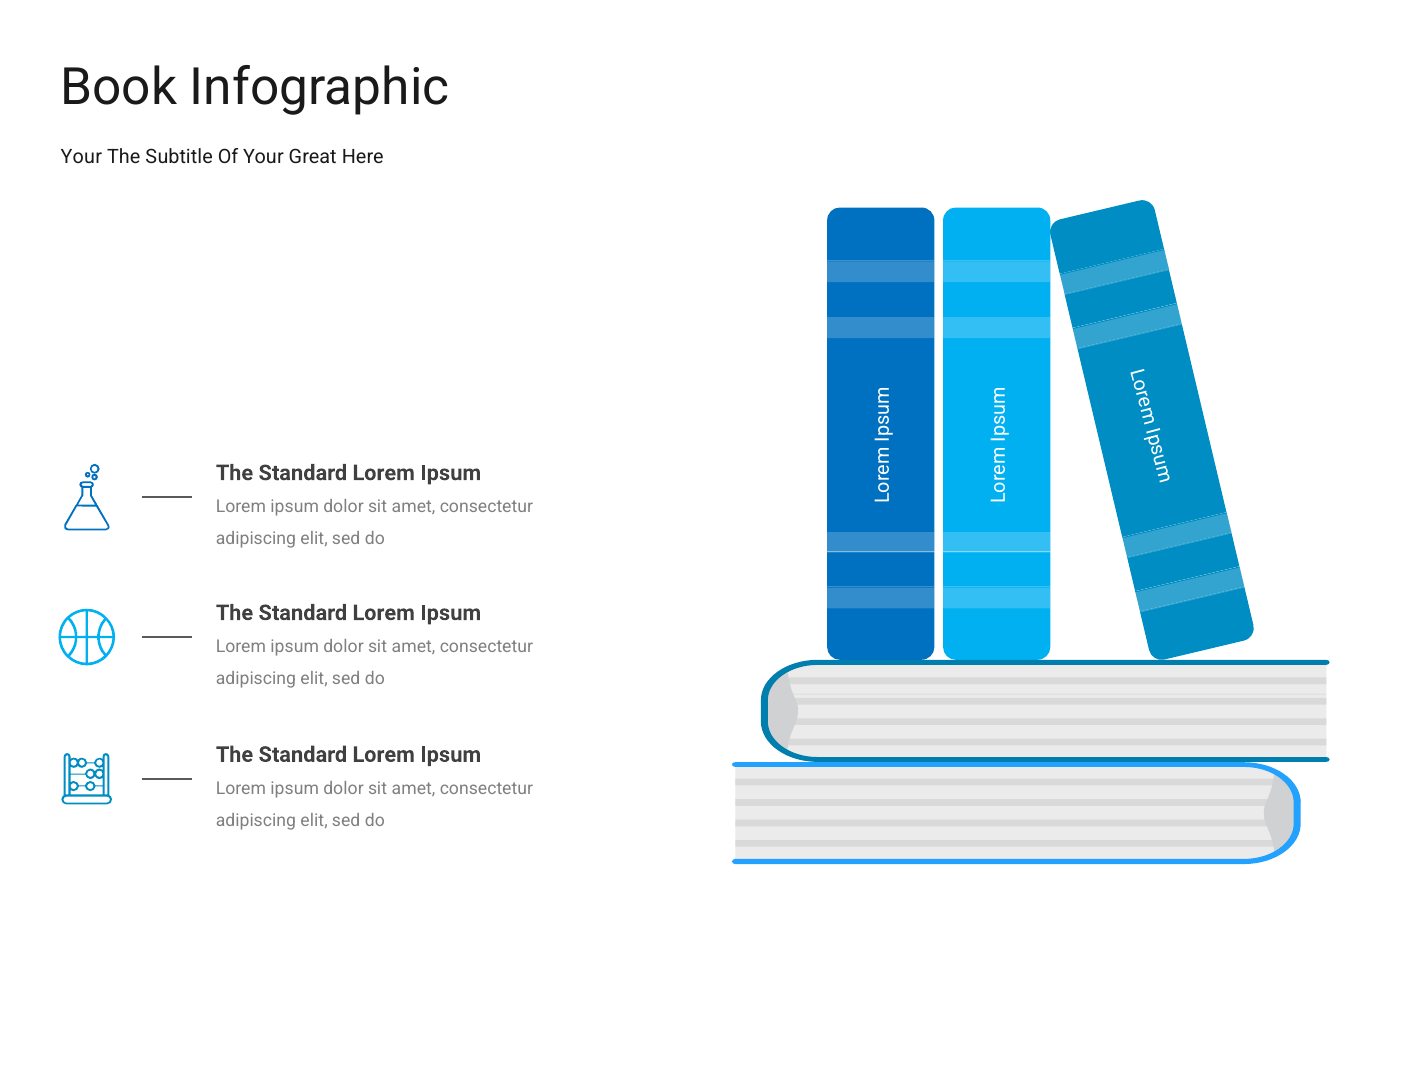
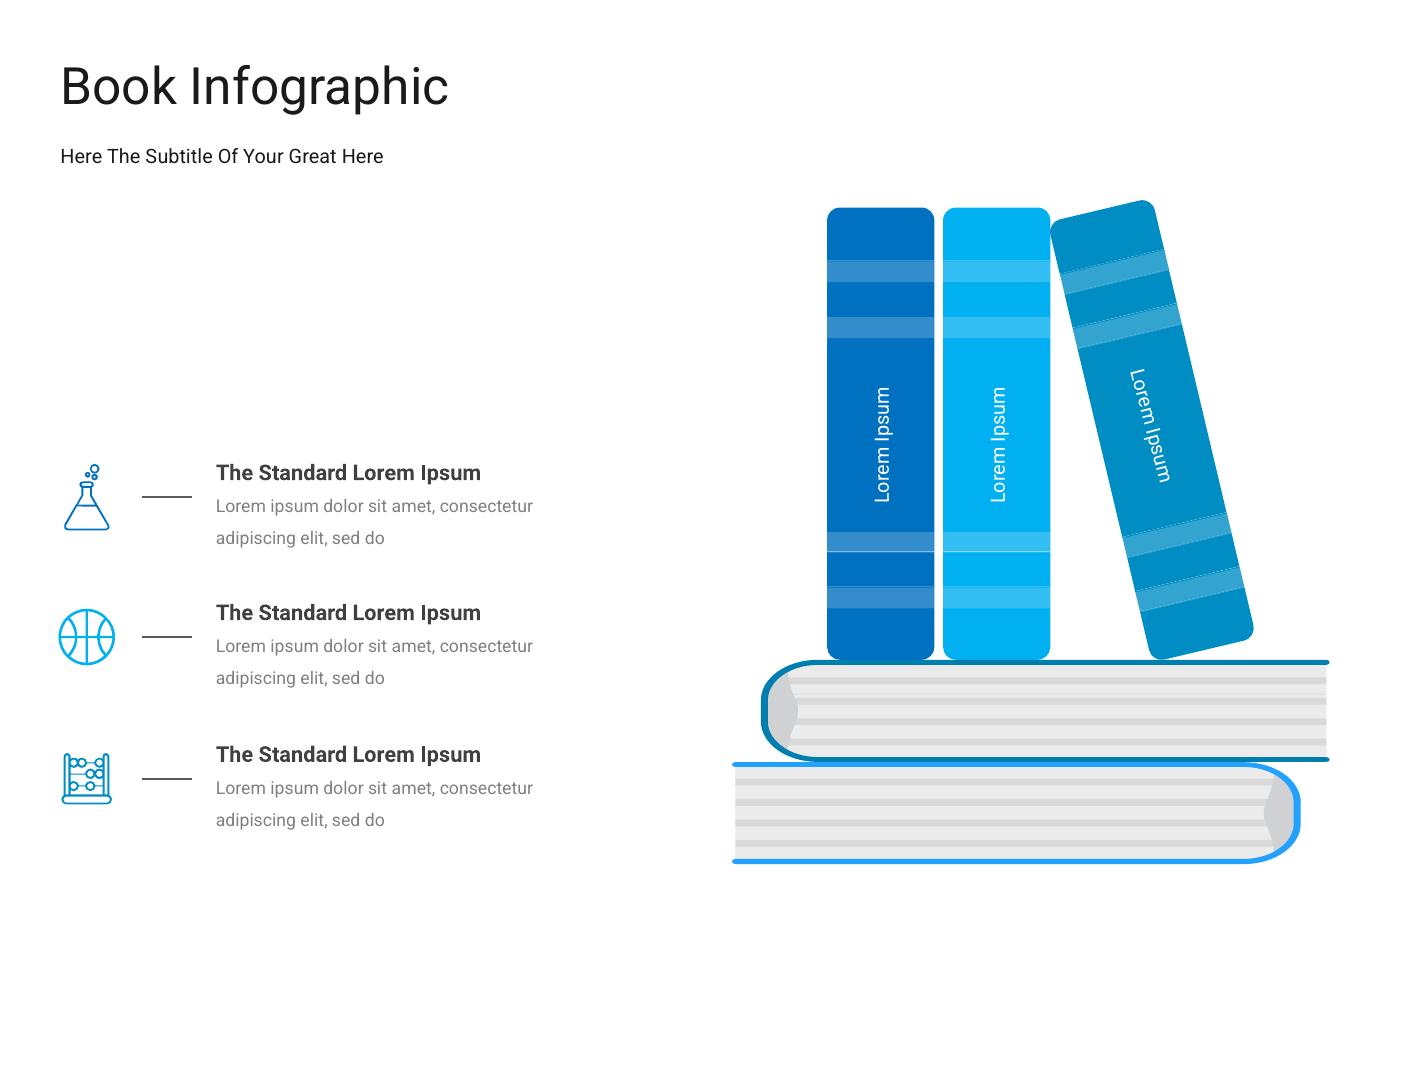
Your at (81, 157): Your -> Here
